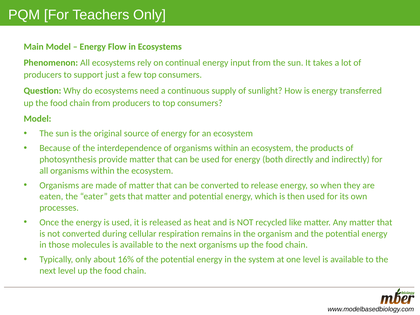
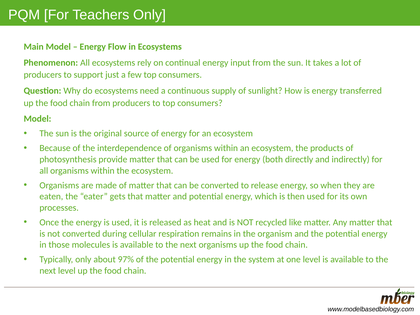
16%: 16% -> 97%
